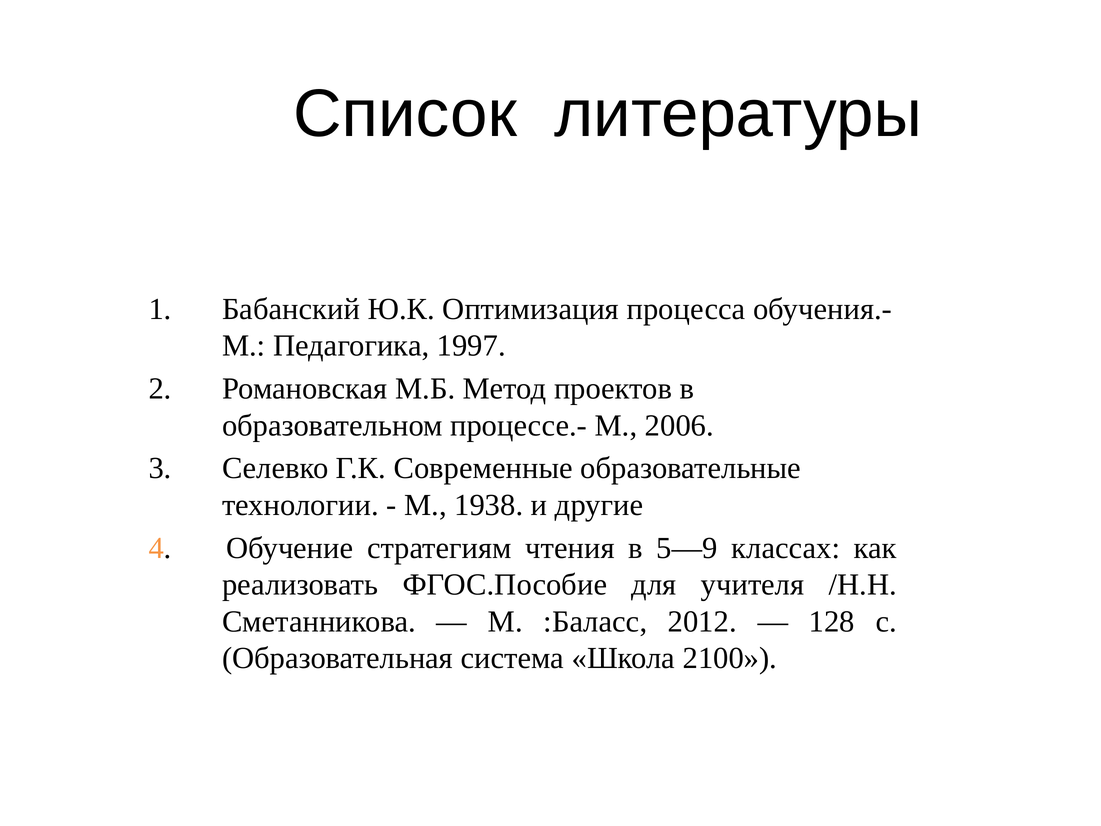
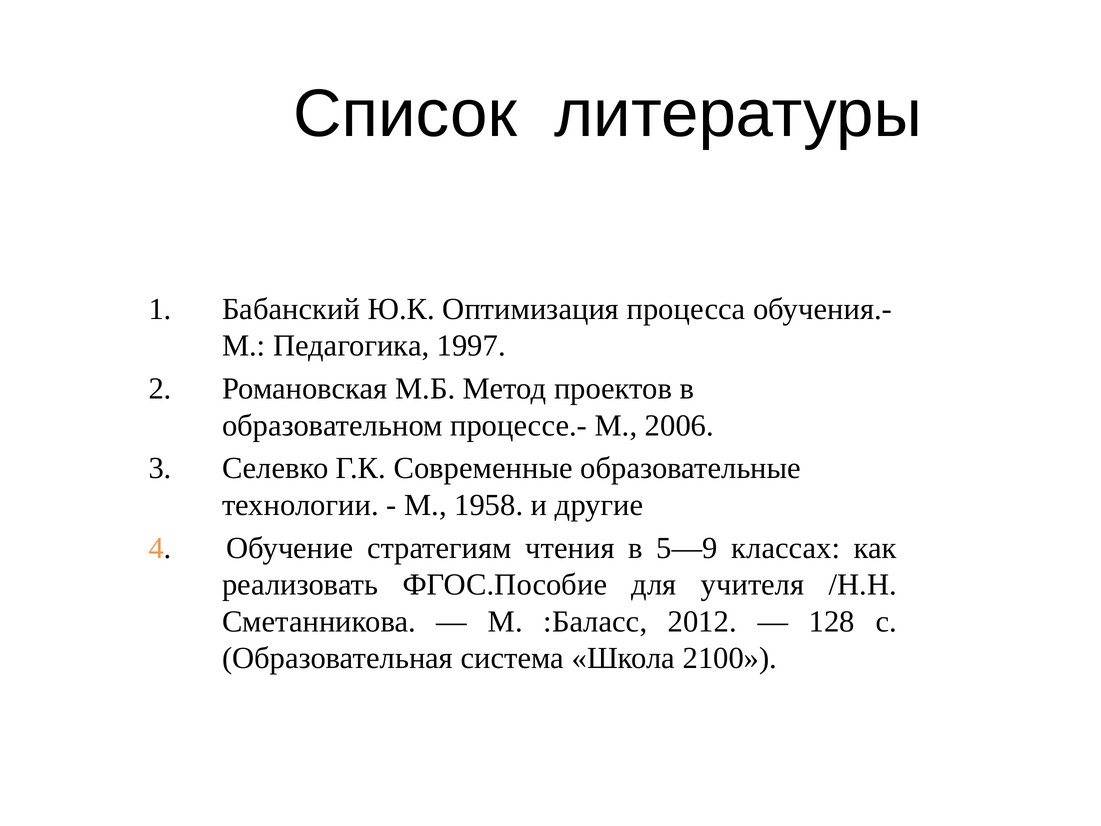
1938: 1938 -> 1958
